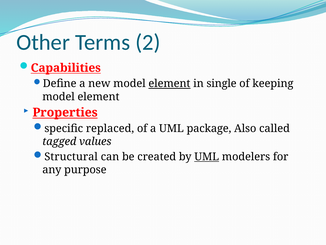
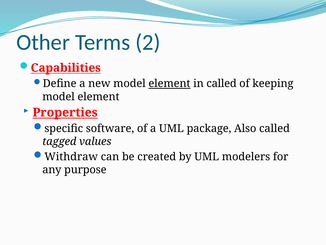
in single: single -> called
replaced: replaced -> software
Structural: Structural -> Withdraw
UML at (207, 156) underline: present -> none
